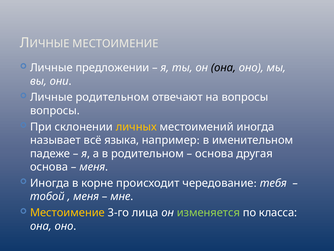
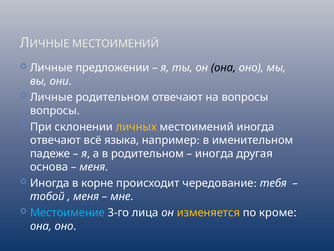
МЕСТОИМЕНИЕ at (115, 44): МЕСТОИМЕНИЕ -> МЕСТОИМЕНИЙ
называет at (55, 140): называет -> отвечают
основа at (214, 153): основа -> иногда
Местоимение at (67, 212) colour: yellow -> light blue
изменяется colour: light green -> yellow
класса: класса -> кроме
